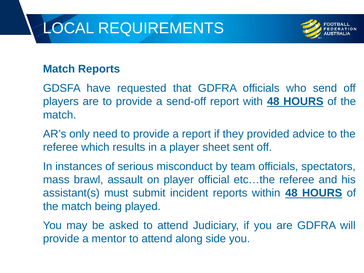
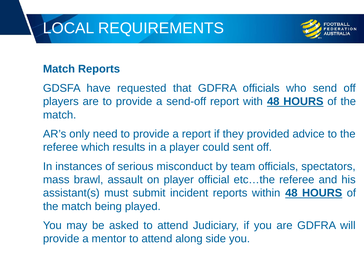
sheet: sheet -> could
